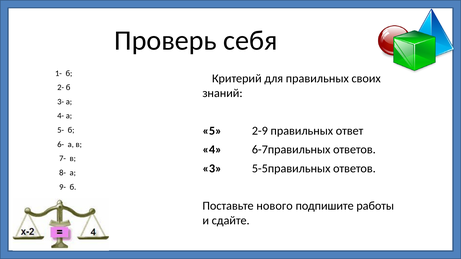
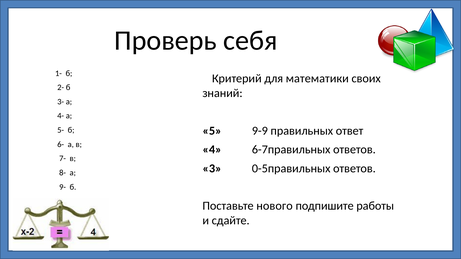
для правильных: правильных -> математики
2-9: 2-9 -> 9-9
5-5правильных: 5-5правильных -> 0-5правильных
